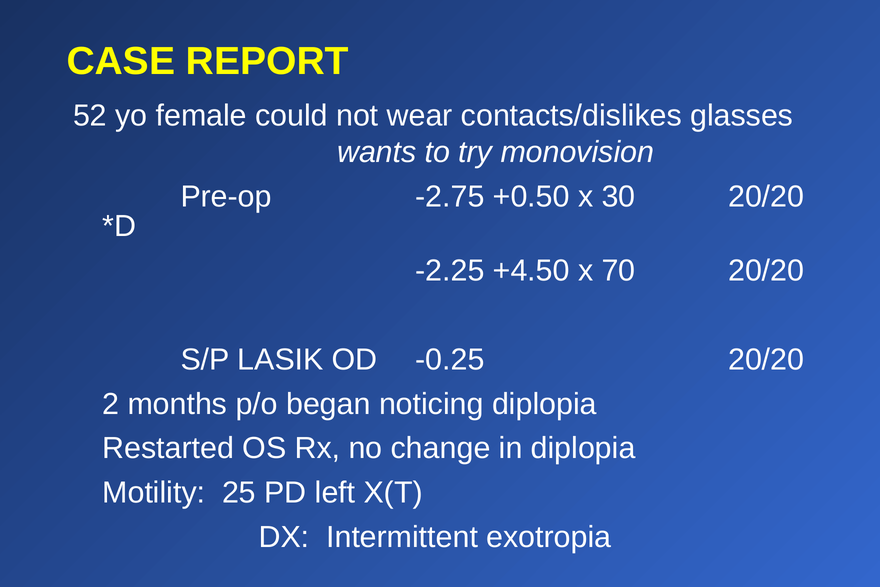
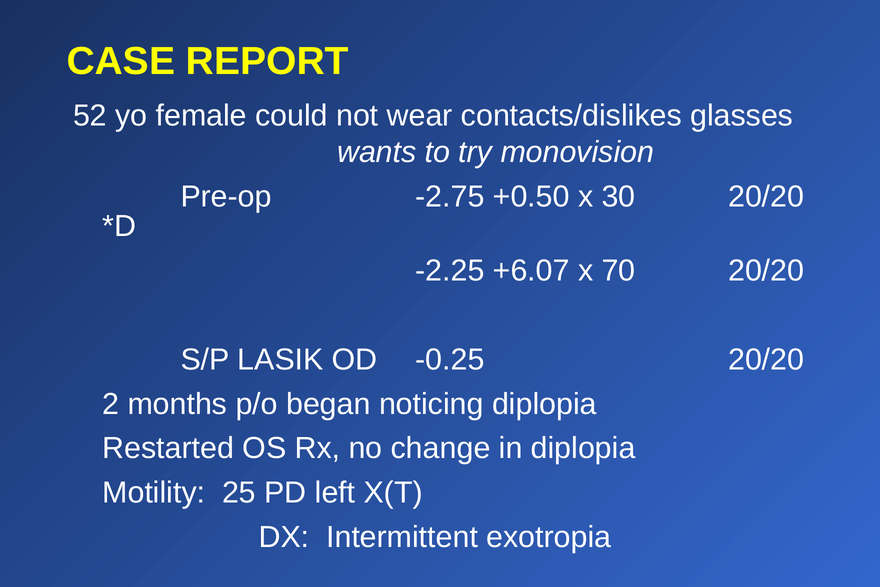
+4.50: +4.50 -> +6.07
